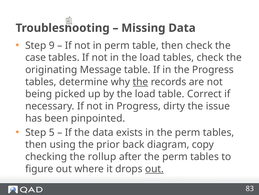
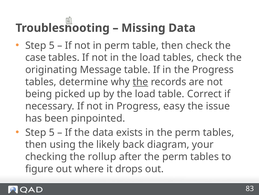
9 at (52, 45): 9 -> 5
dirty: dirty -> easy
prior: prior -> likely
copy: copy -> your
out at (154, 168) underline: present -> none
